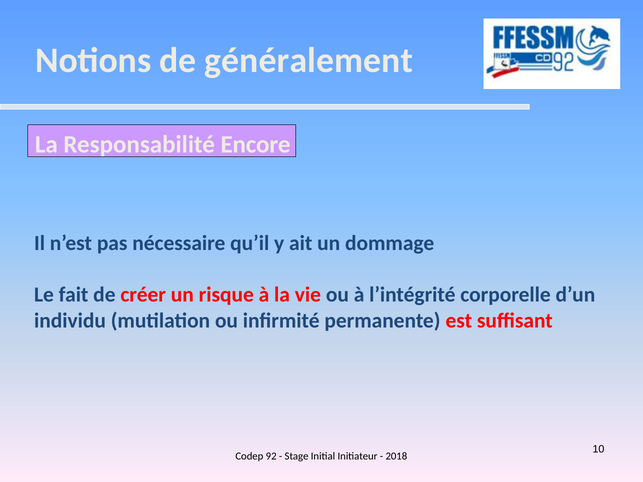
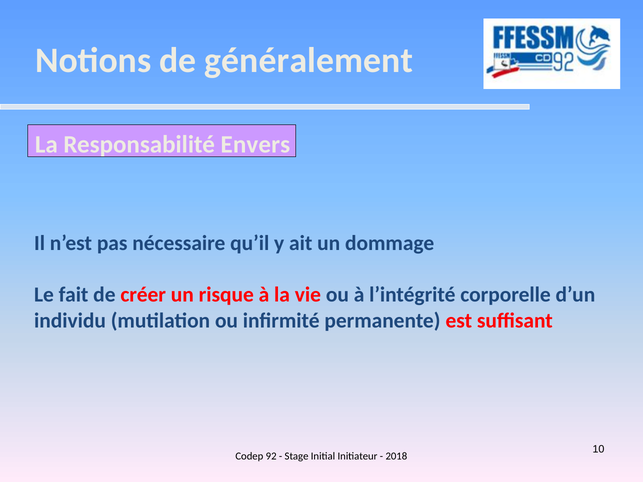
Encore: Encore -> Envers
